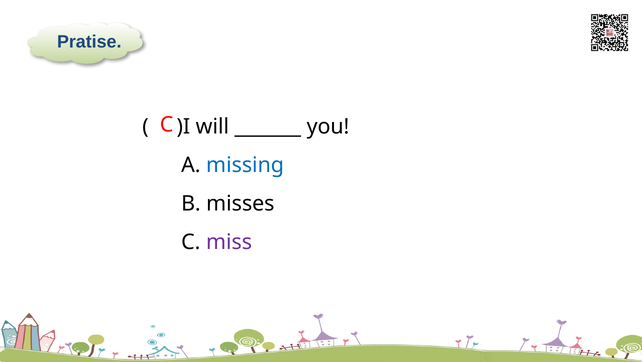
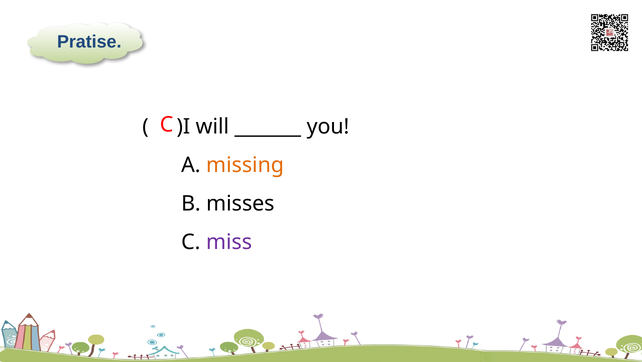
missing colour: blue -> orange
